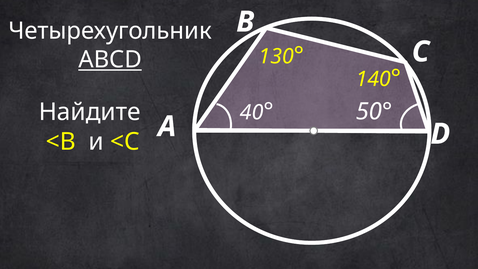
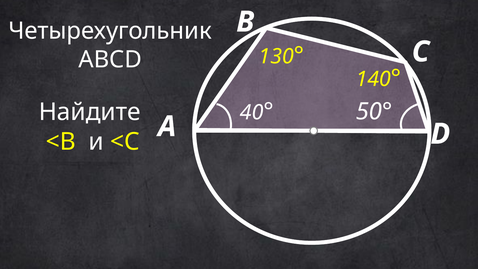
ABCD underline: present -> none
